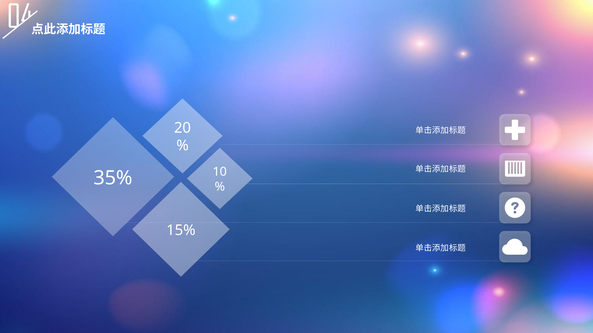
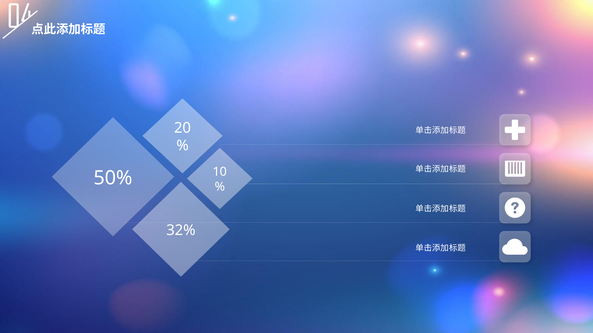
35%: 35% -> 50%
15%: 15% -> 32%
